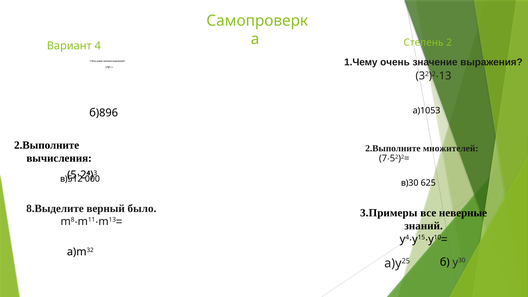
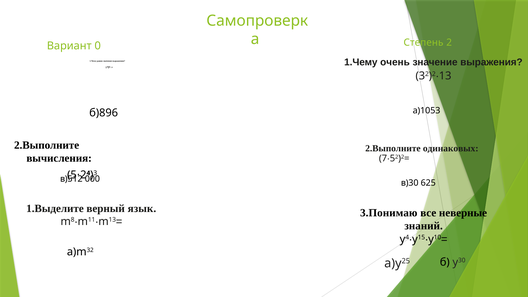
4: 4 -> 0
множителей: множителей -> одинаковых
8.Выделите: 8.Выделите -> 1.Выделите
было: было -> язык
3.Примеры: 3.Примеры -> 3.Понимаю
